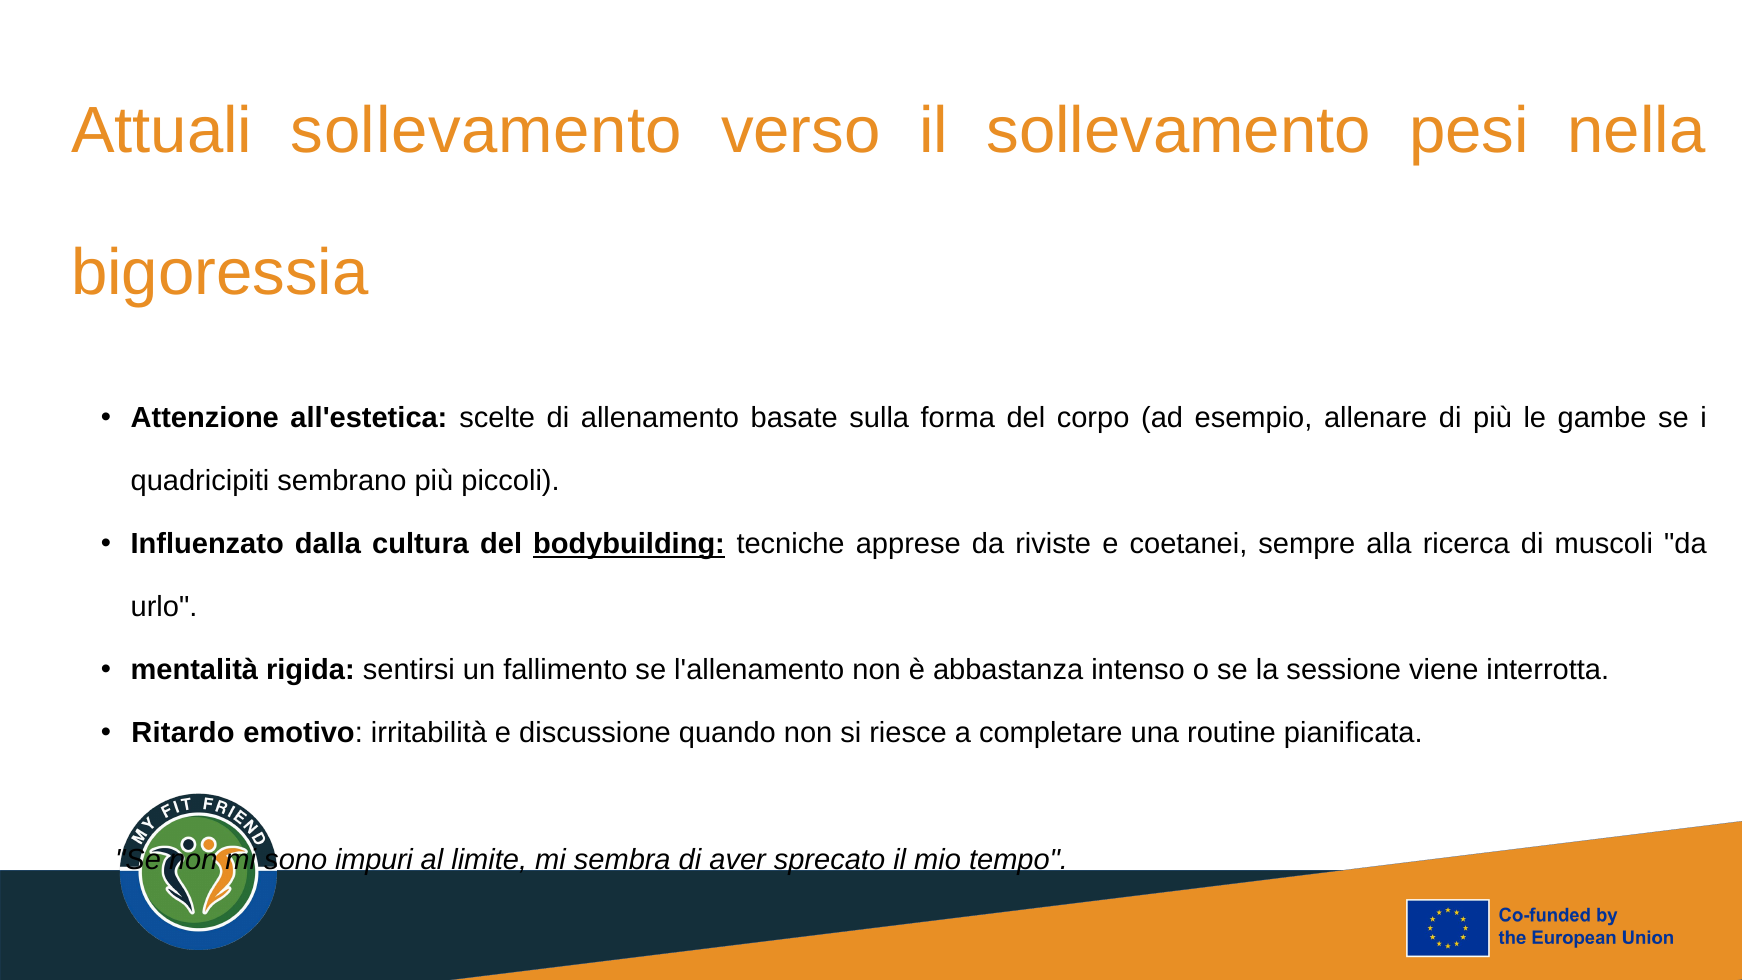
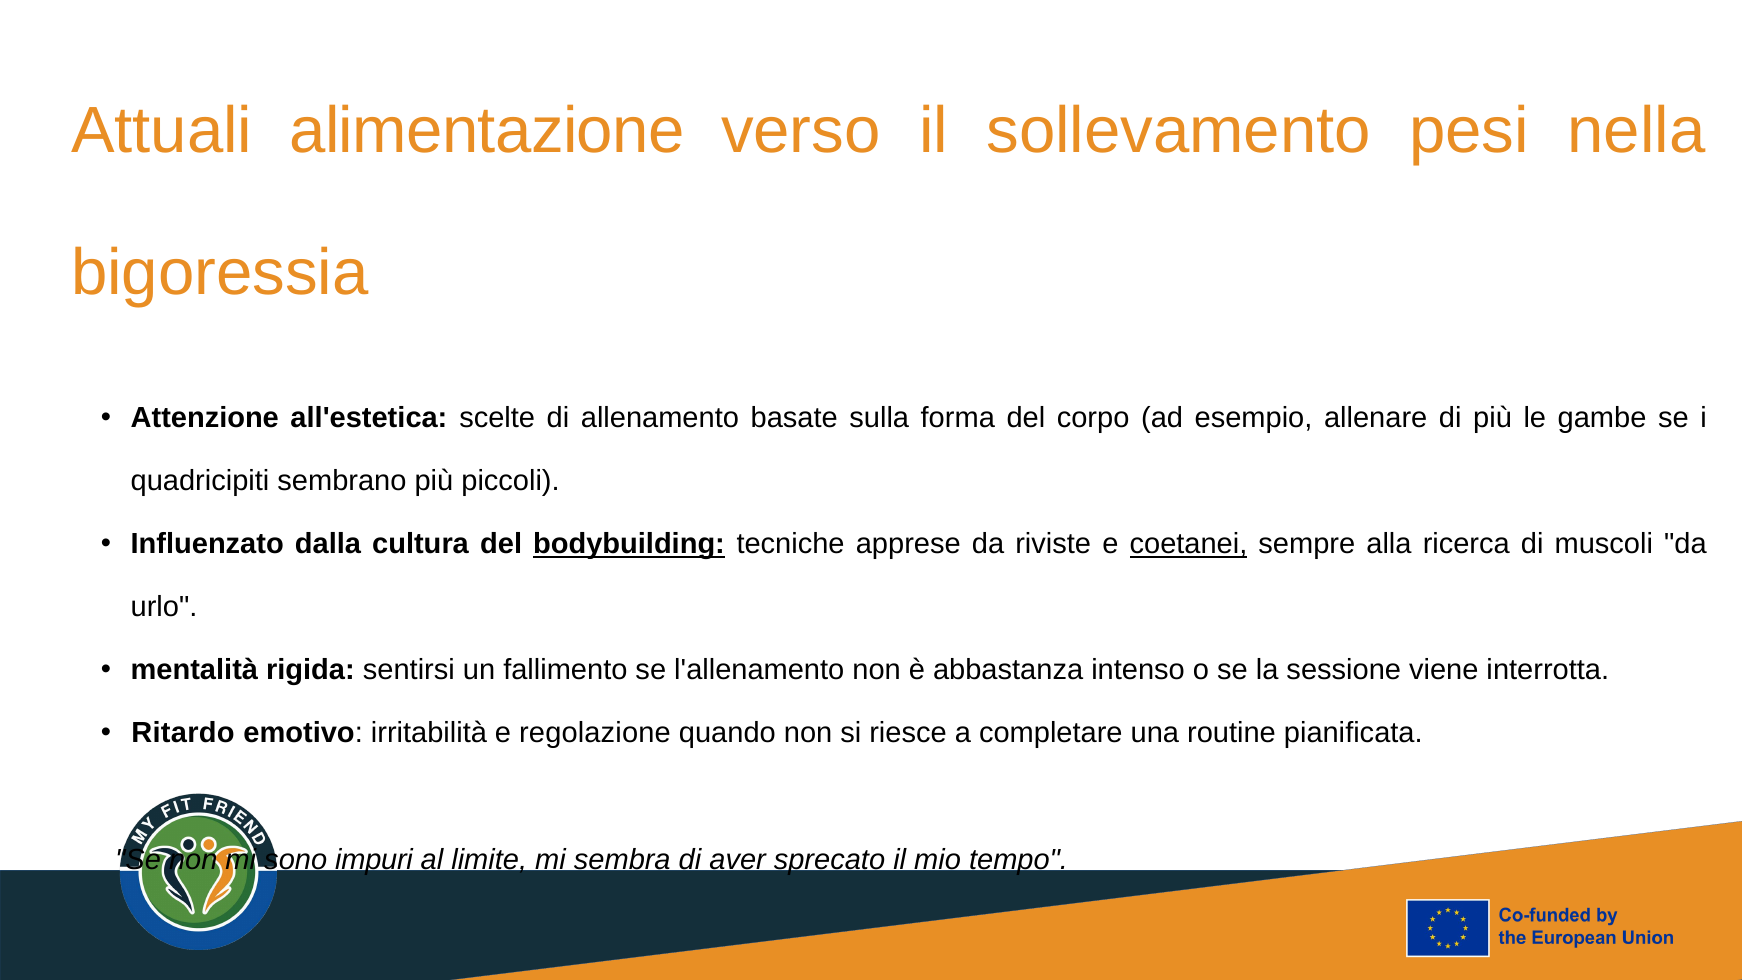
Attuali sollevamento: sollevamento -> alimentazione
coetanei underline: none -> present
discussione: discussione -> regolazione
